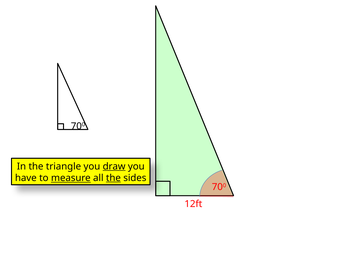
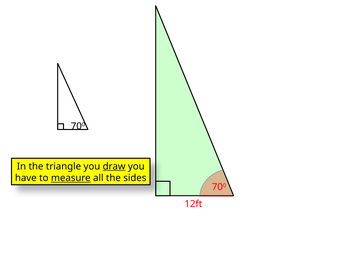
the at (113, 178) underline: present -> none
